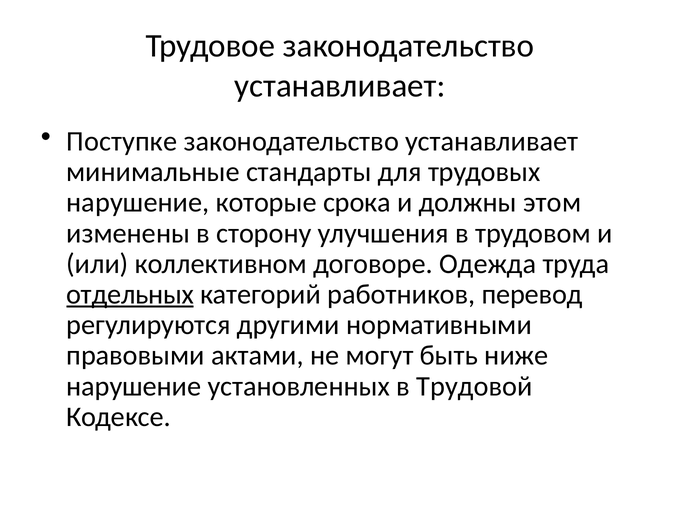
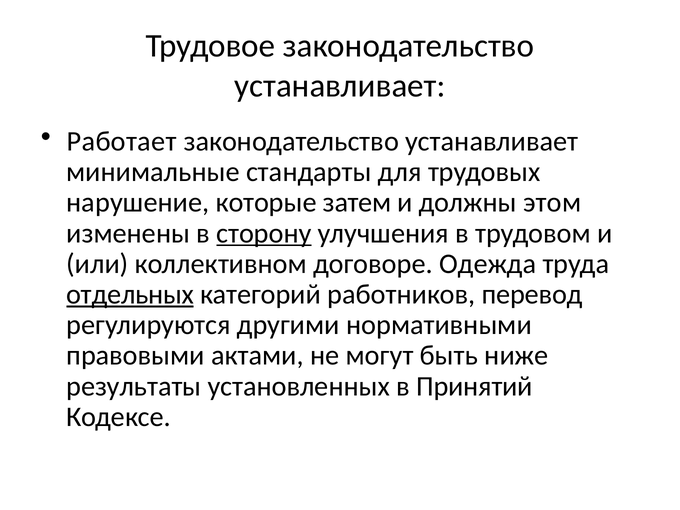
Поступке: Поступке -> Работает
срока: срока -> затем
сторону underline: none -> present
нарушение at (134, 386): нарушение -> результаты
Трудовой: Трудовой -> Принятий
